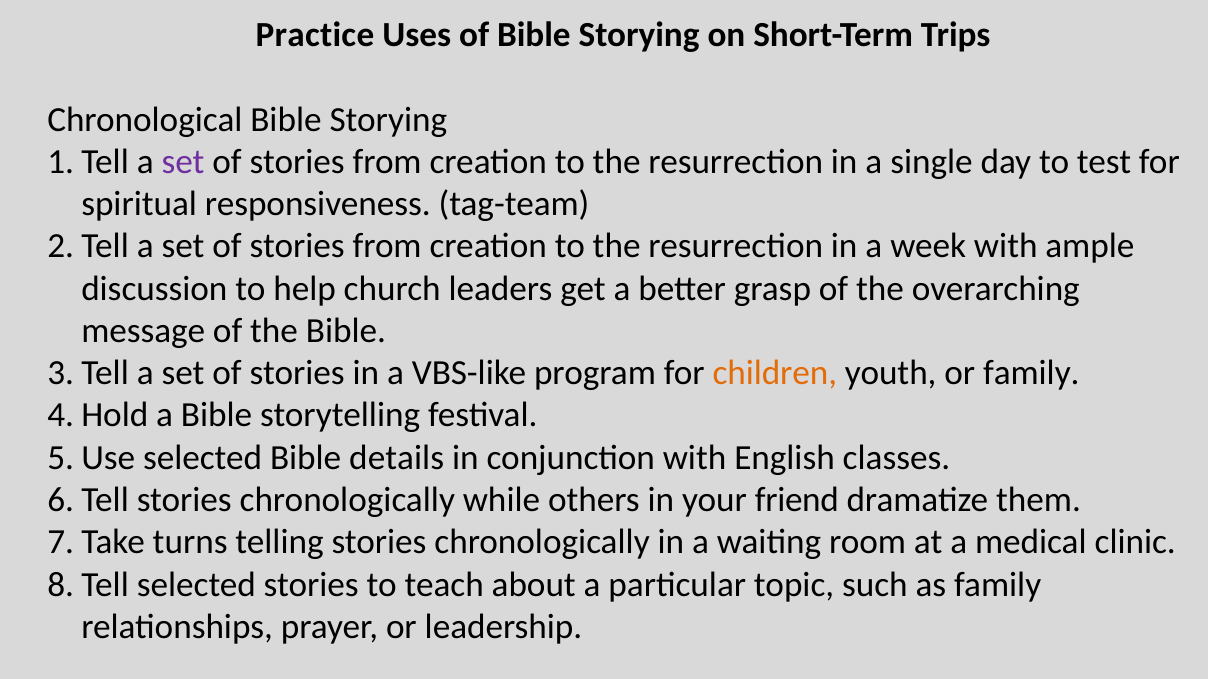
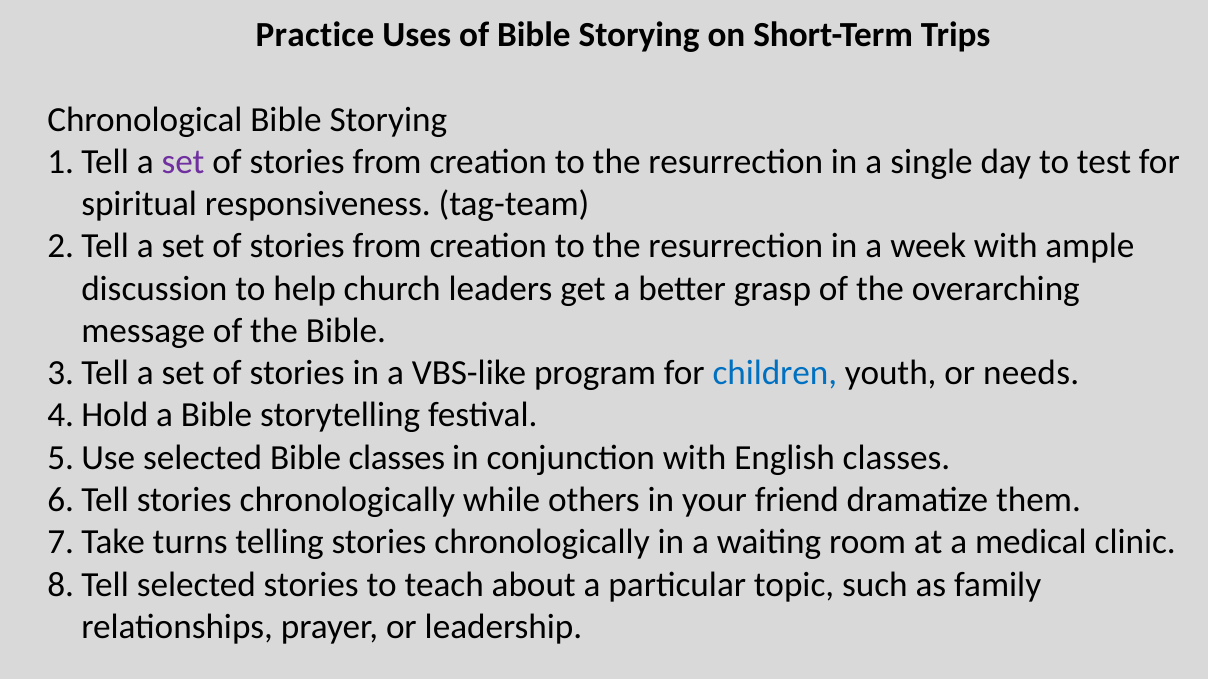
children colour: orange -> blue
or family: family -> needs
Bible details: details -> classes
